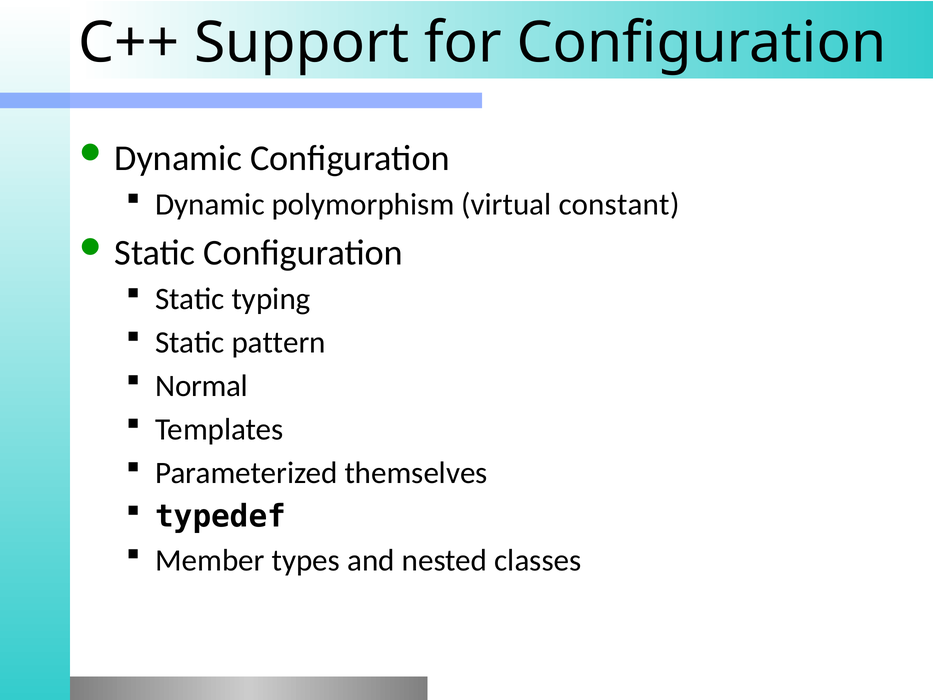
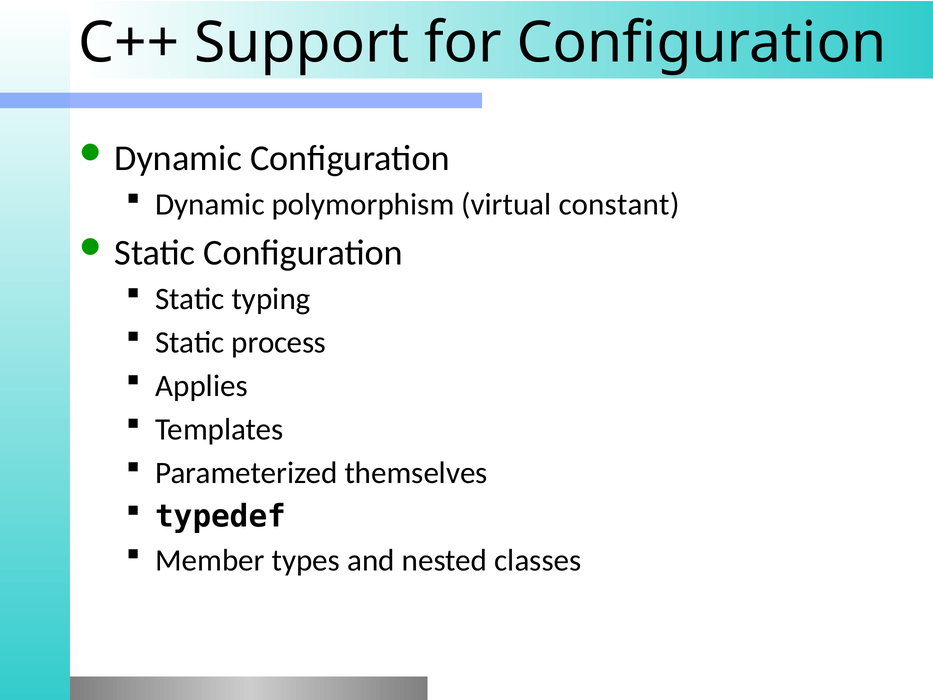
pattern: pattern -> process
Normal: Normal -> Applies
